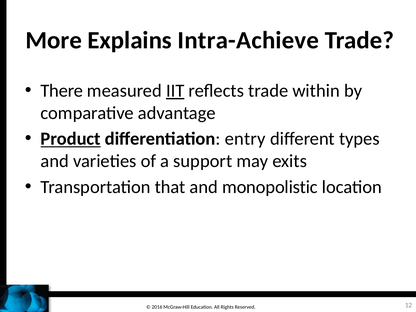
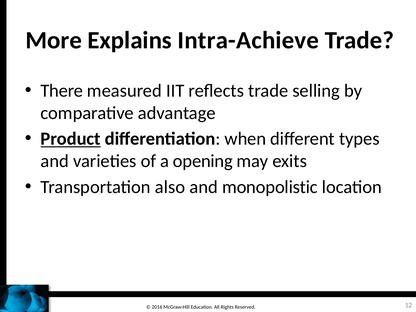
IIT underline: present -> none
within: within -> selling
entry: entry -> when
support: support -> opening
that: that -> also
